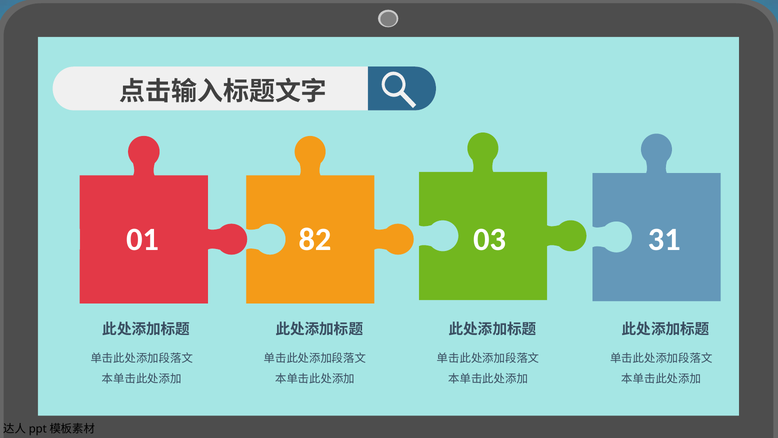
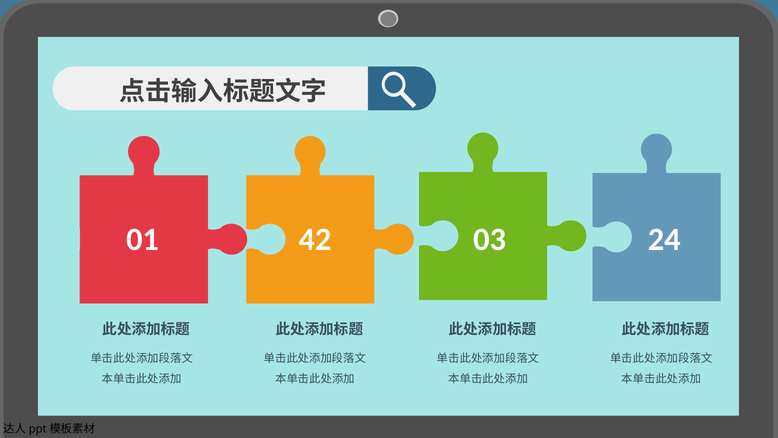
82: 82 -> 42
31: 31 -> 24
